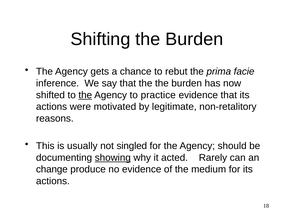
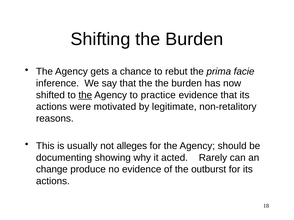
singled: singled -> alleges
showing underline: present -> none
medium: medium -> outburst
